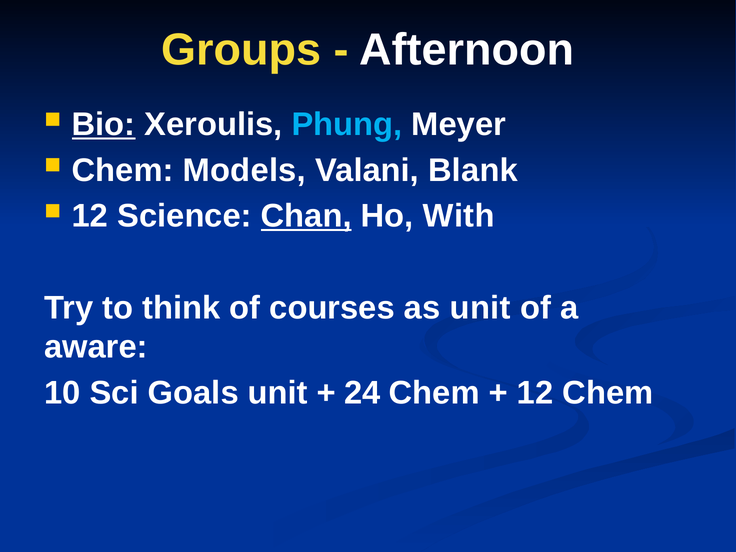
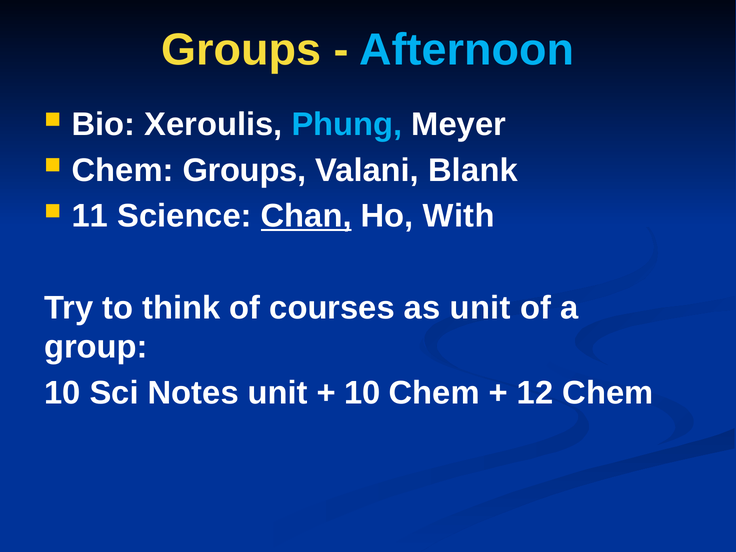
Afternoon colour: white -> light blue
Bio underline: present -> none
Chem Models: Models -> Groups
12 at (90, 216): 12 -> 11
aware: aware -> group
Goals: Goals -> Notes
24 at (362, 393): 24 -> 10
